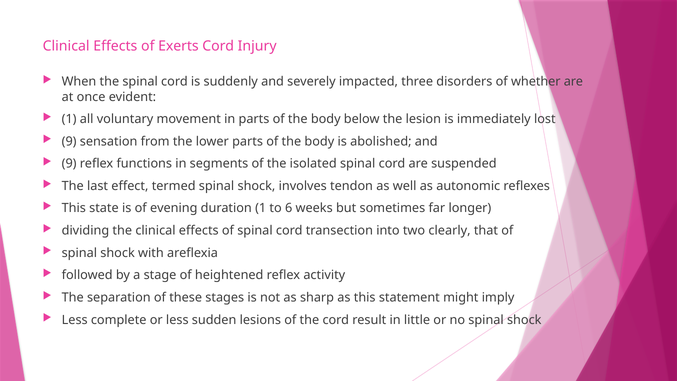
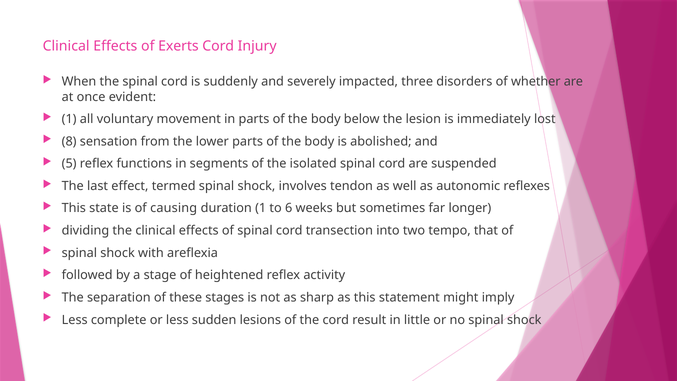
9 at (69, 141): 9 -> 8
9 at (69, 164): 9 -> 5
evening: evening -> causing
clearly: clearly -> tempo
